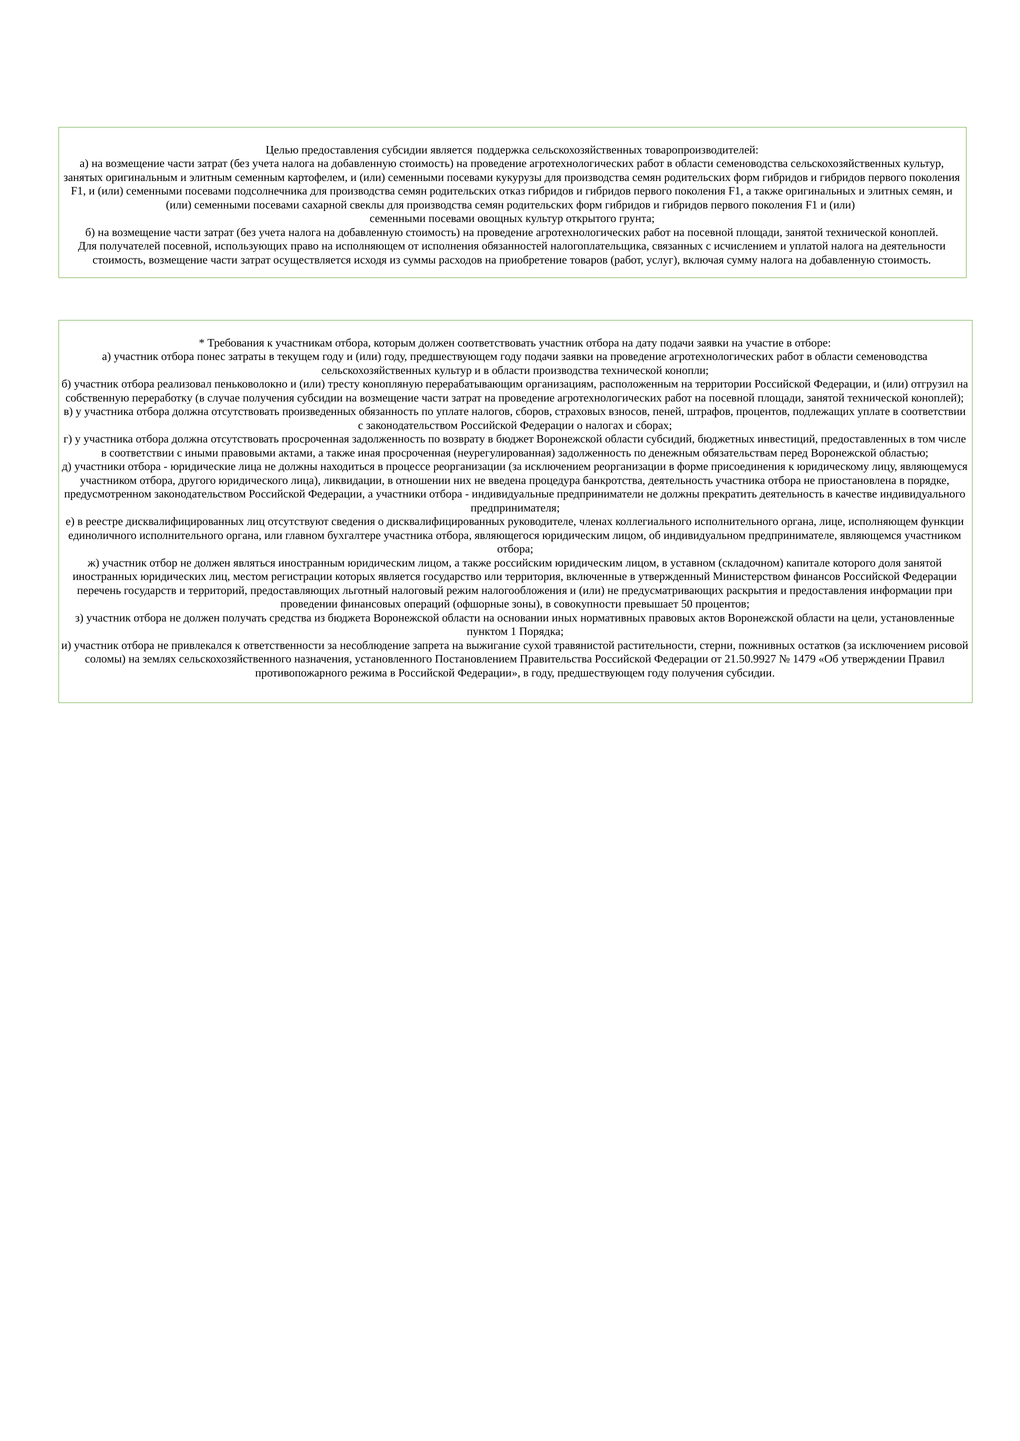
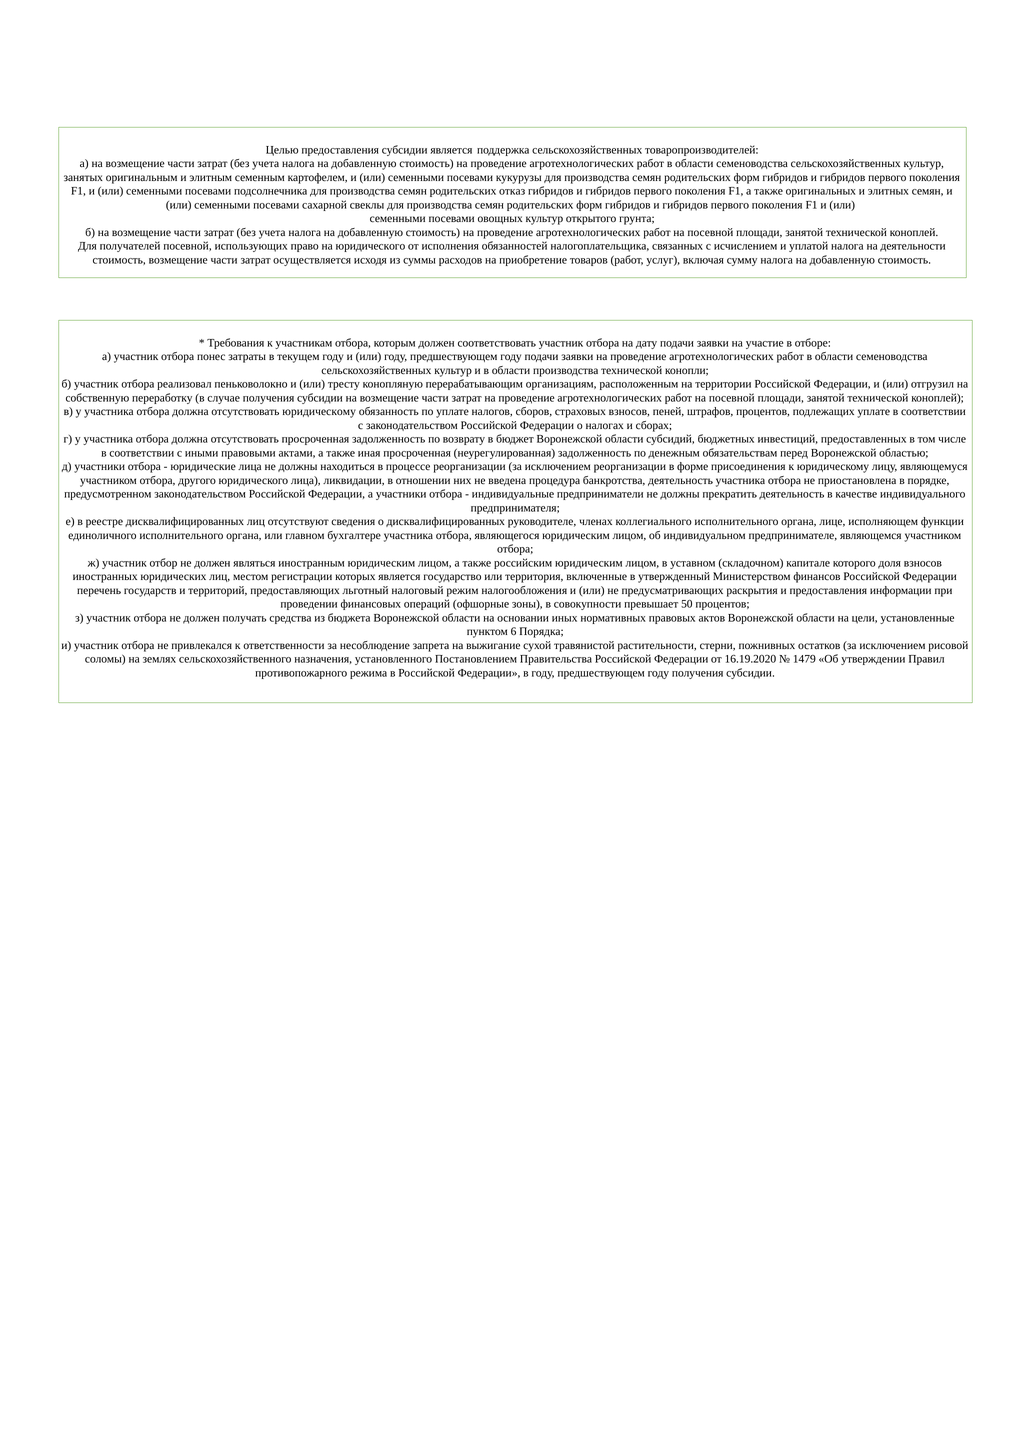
на исполняющем: исполняющем -> юридического
отсутствовать произведенных: произведенных -> юридическому
доля занятой: занятой -> взносов
1: 1 -> 6
21.50.9927: 21.50.9927 -> 16.19.2020
